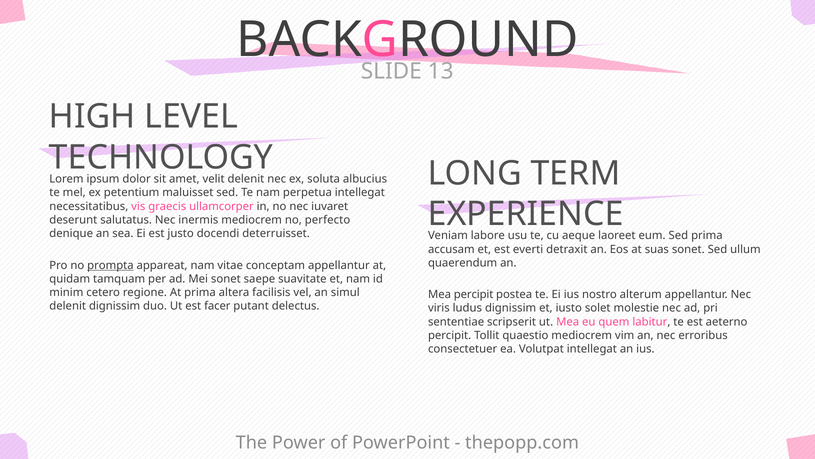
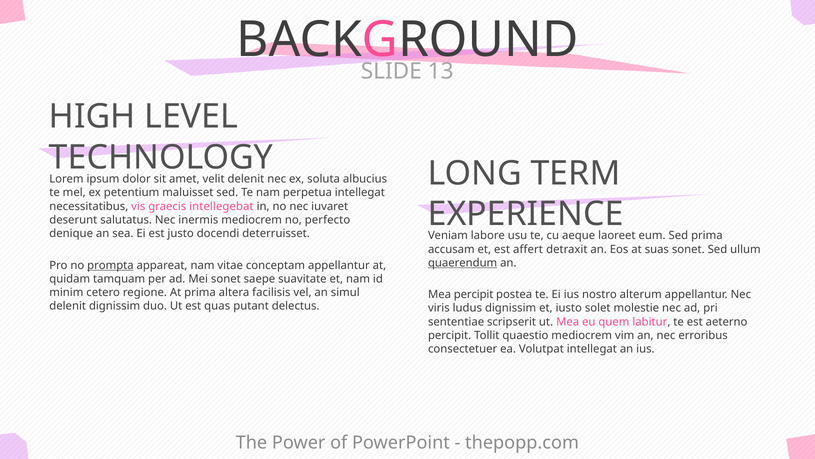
ullamcorper: ullamcorper -> intellegebat
everti: everti -> affert
quaerendum underline: none -> present
facer: facer -> quas
